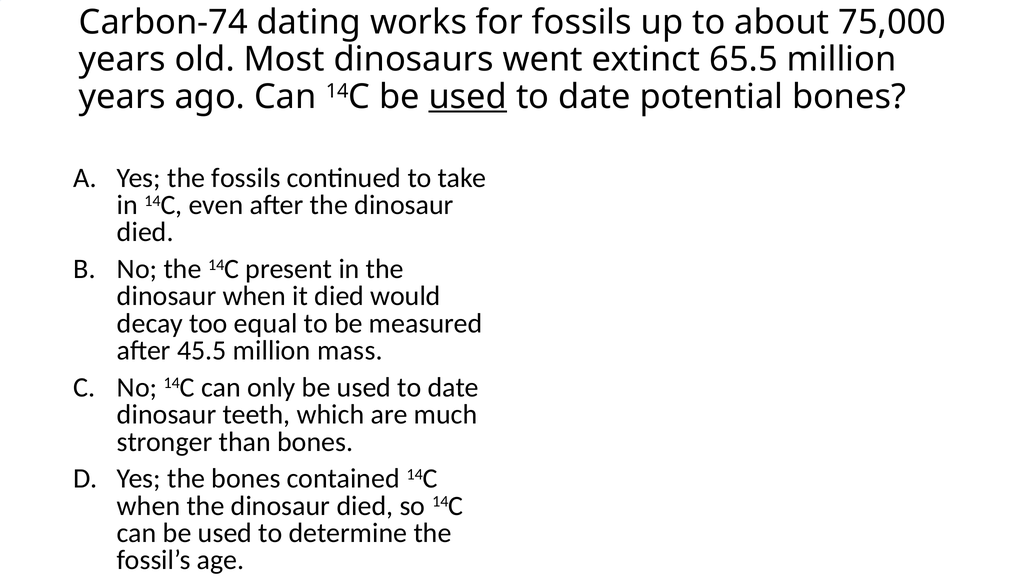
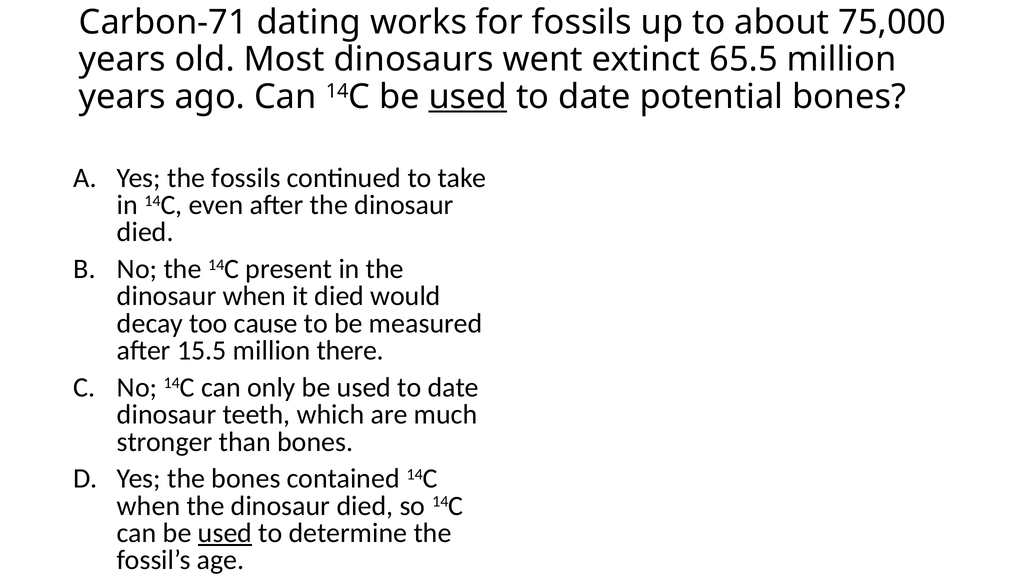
Carbon-74: Carbon-74 -> Carbon-71
equal: equal -> cause
45.5: 45.5 -> 15.5
mass: mass -> there
used at (225, 533) underline: none -> present
